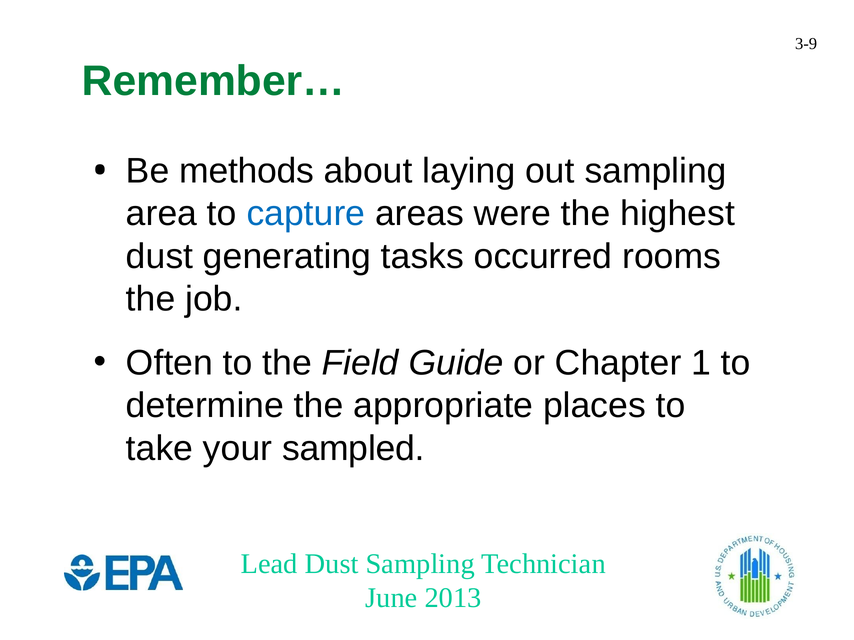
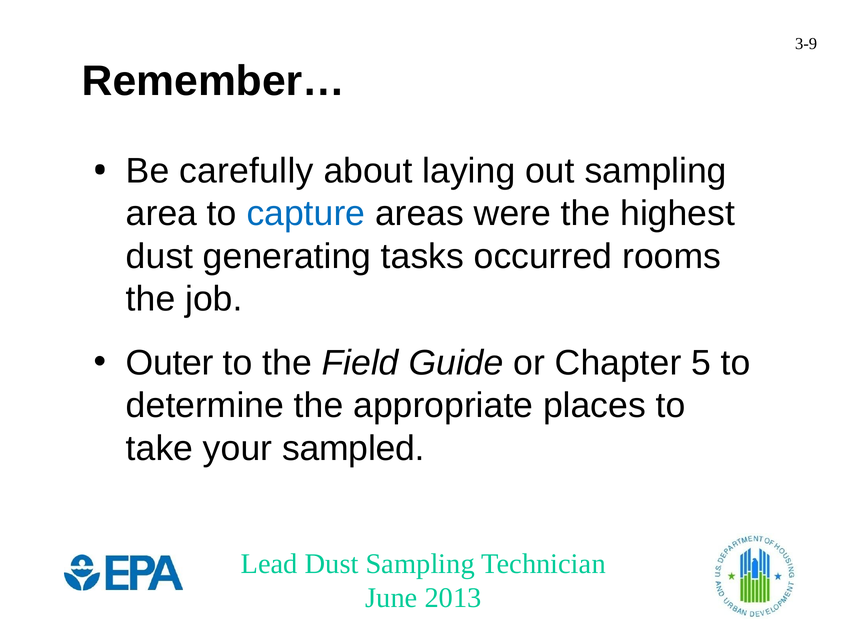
Remember… colour: green -> black
methods: methods -> carefully
Often: Often -> Outer
1: 1 -> 5
